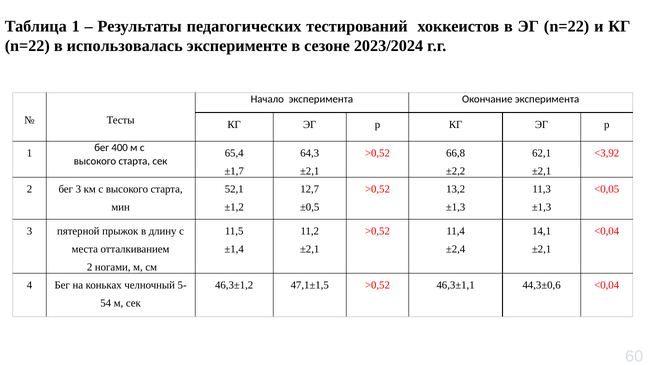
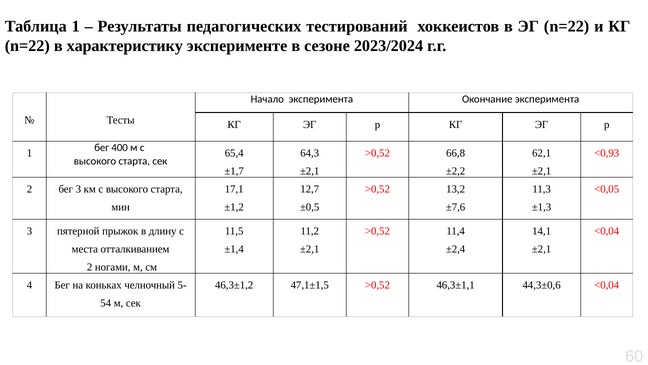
использовалась: использовалась -> характеристику
<3,92: <3,92 -> <0,93
52,1: 52,1 -> 17,1
±1,3 at (456, 207): ±1,3 -> ±7,6
